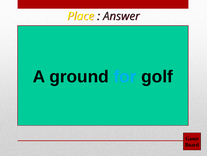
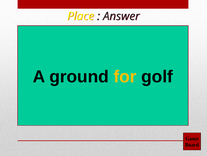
for colour: light blue -> yellow
